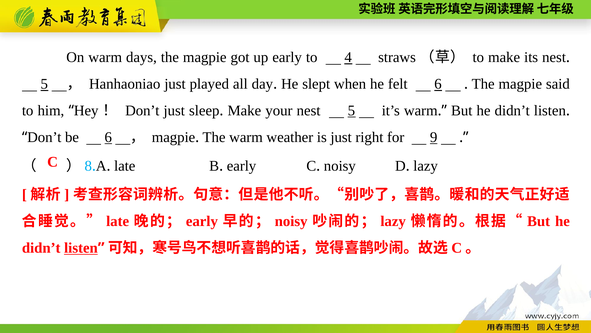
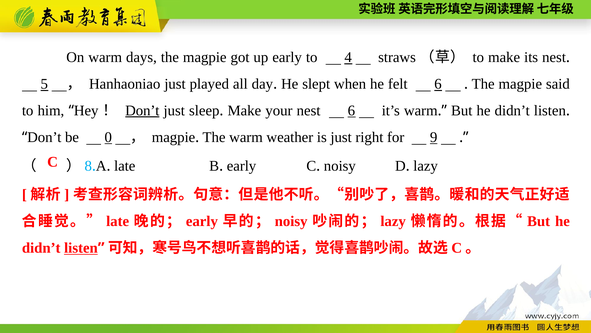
Don’t at (142, 110) underline: none -> present
nest 5: 5 -> 6
be 6: 6 -> 0
